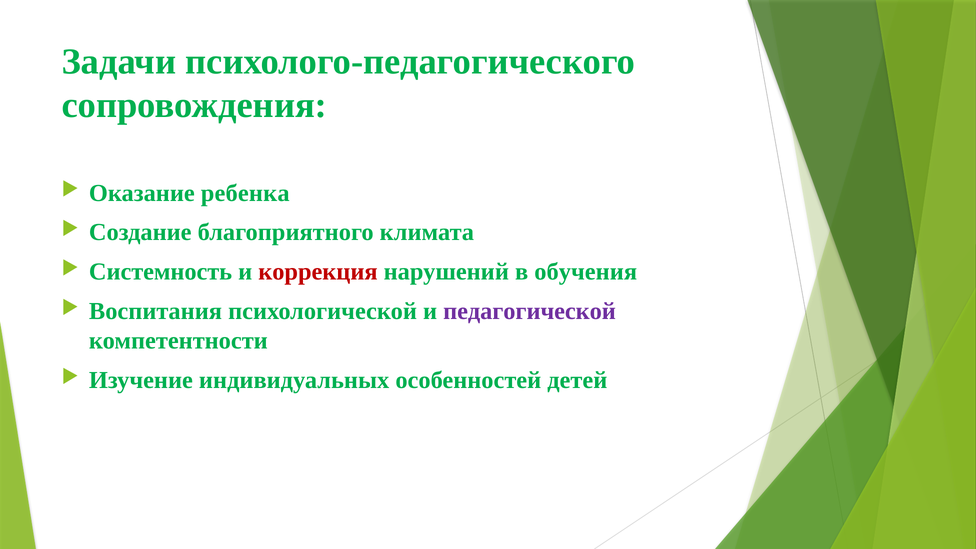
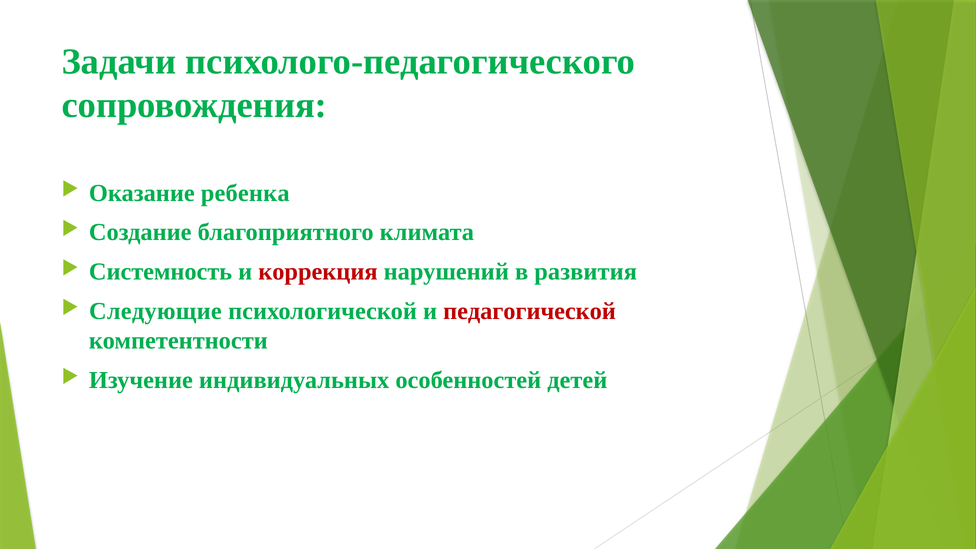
обучения: обучения -> развития
Воспитания: Воспитания -> Следующие
педагогической colour: purple -> red
